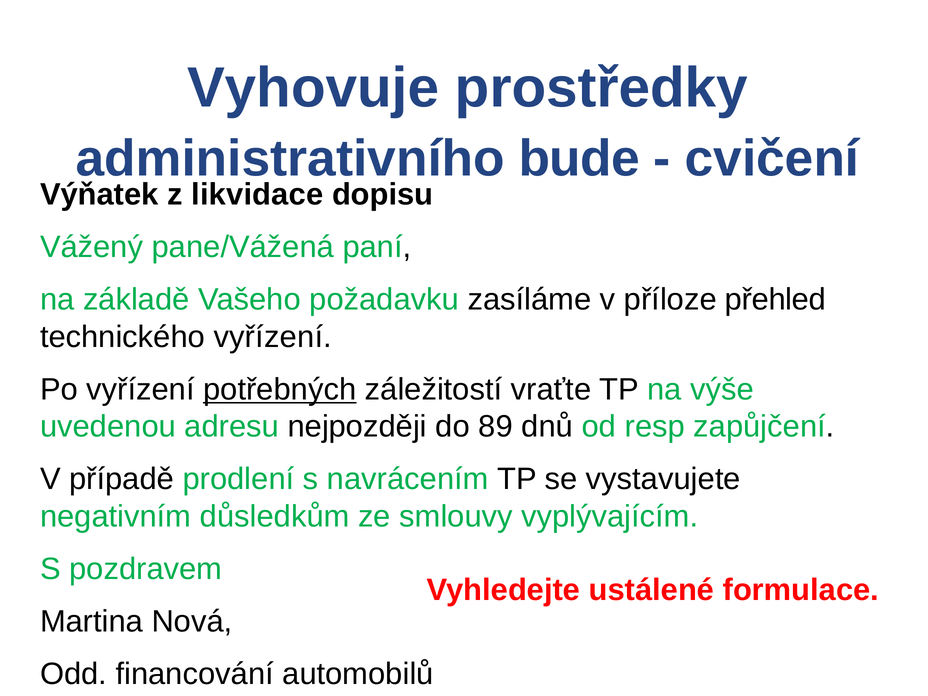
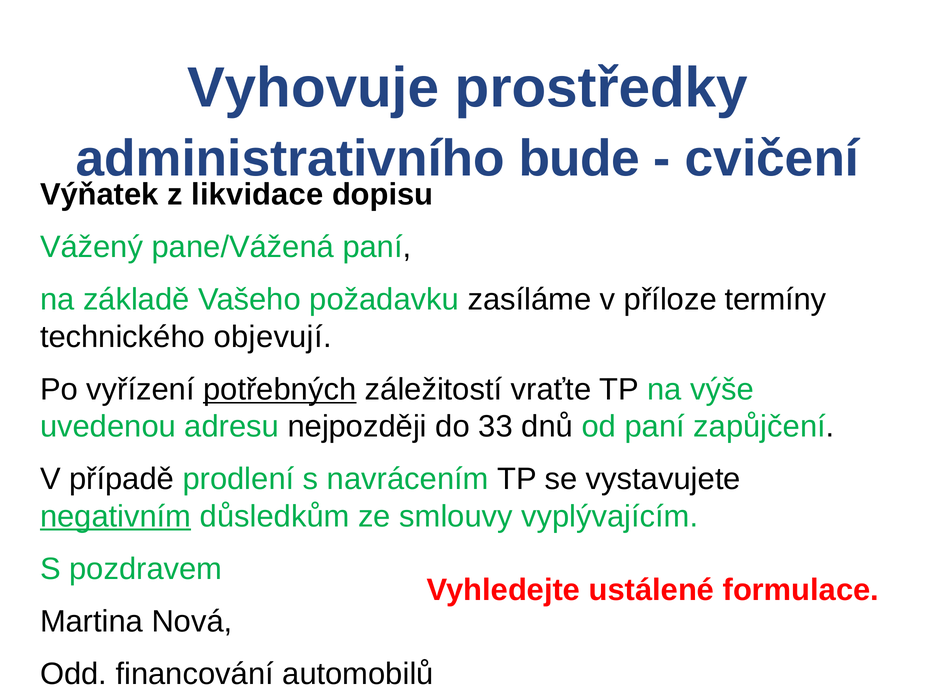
přehled: přehled -> termíny
technického vyřízení: vyřízení -> objevují
89: 89 -> 33
od resp: resp -> paní
negativním underline: none -> present
